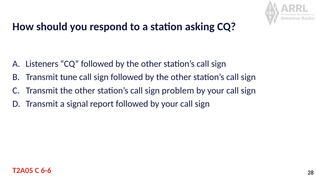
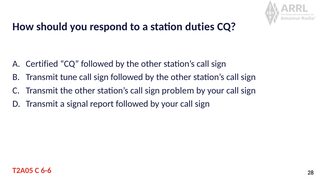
asking: asking -> duties
Listeners: Listeners -> Certified
